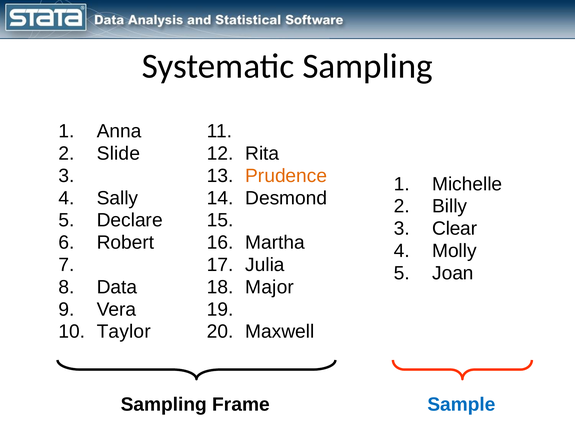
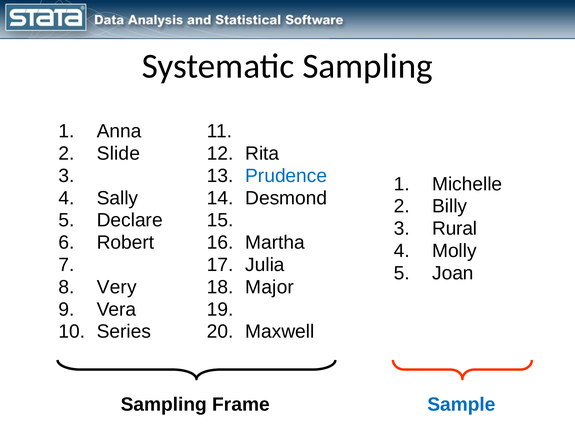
Prudence colour: orange -> blue
Clear: Clear -> Rural
Data: Data -> Very
Taylor: Taylor -> Series
